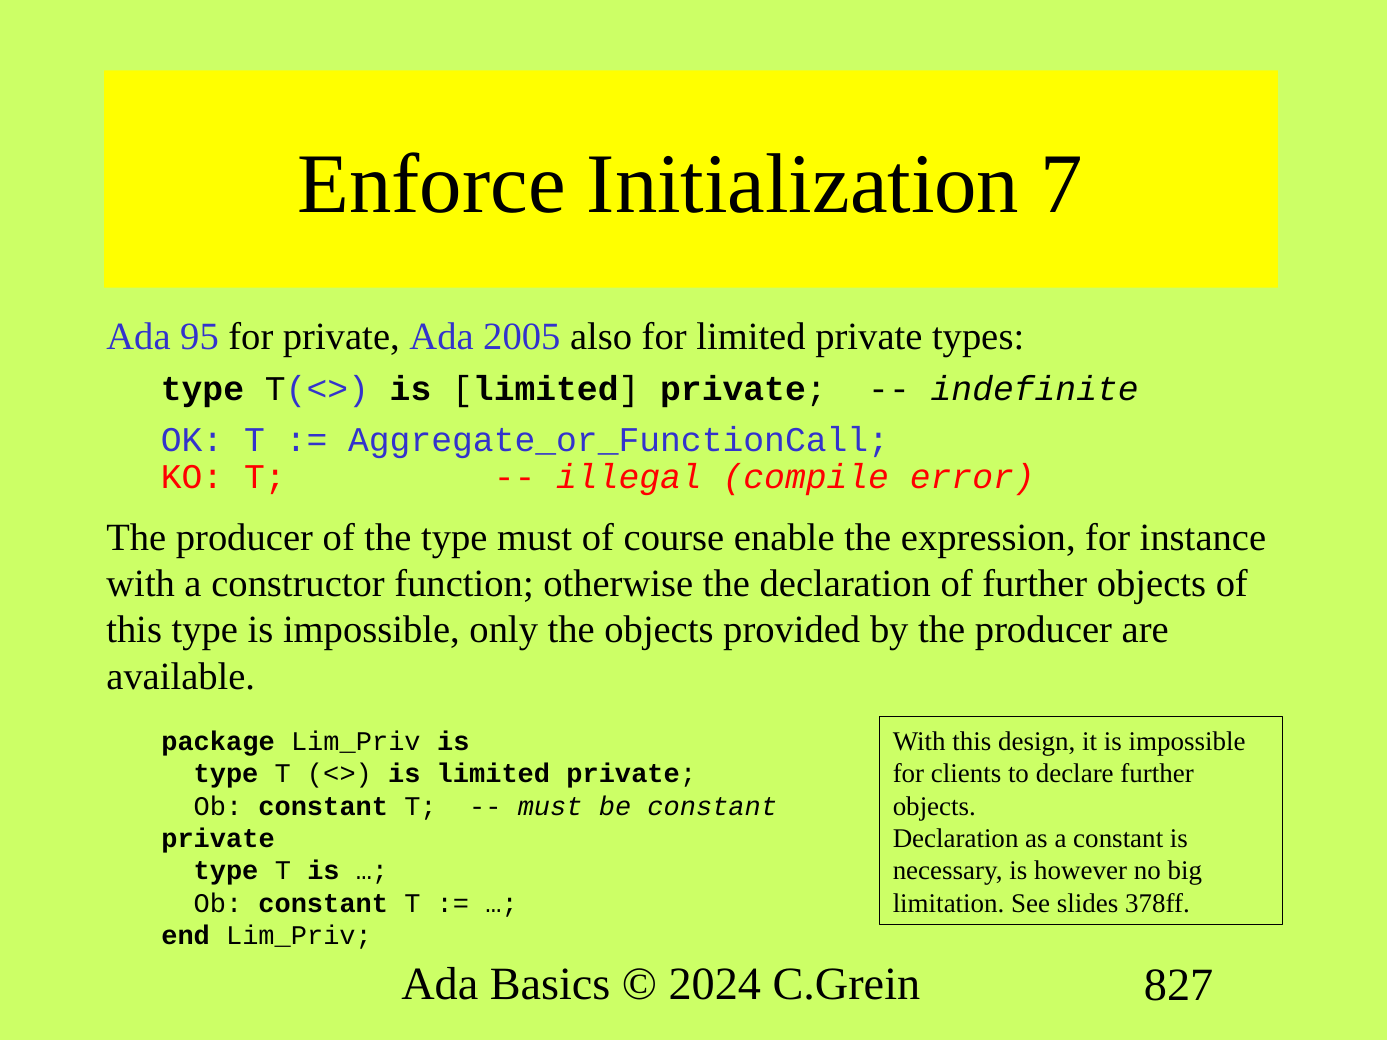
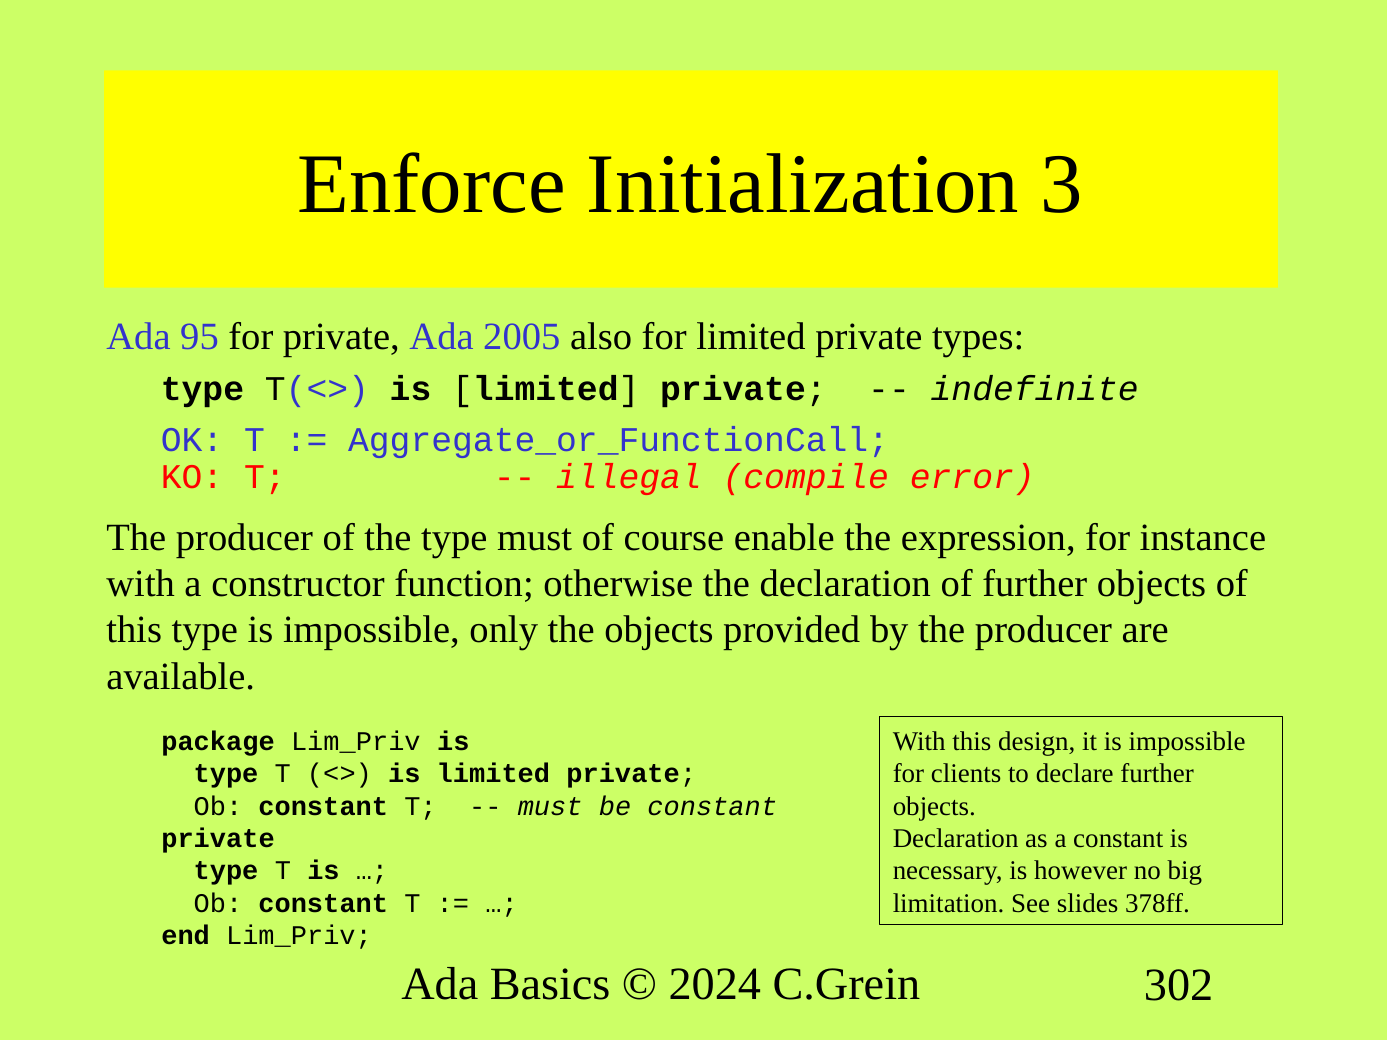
7: 7 -> 3
827: 827 -> 302
